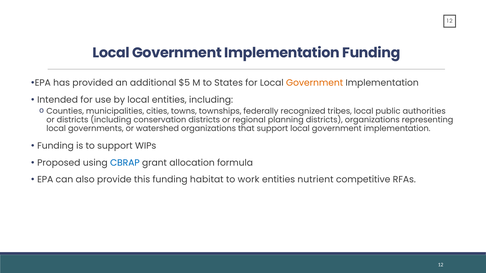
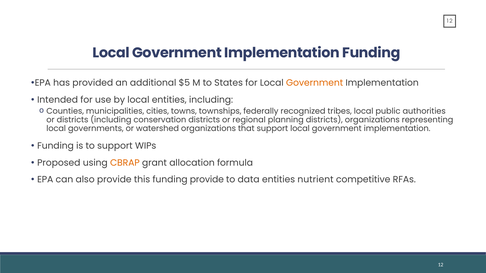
CBRAP colour: blue -> orange
funding habitat: habitat -> provide
work: work -> data
